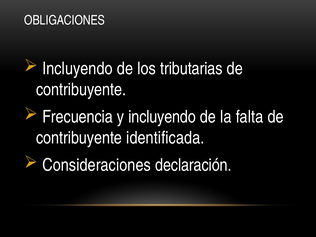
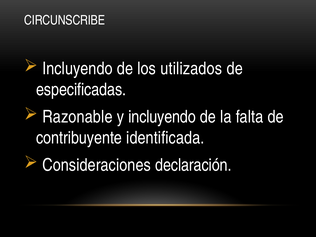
OBLIGACIONES: OBLIGACIONES -> CIRCUNSCRIBE
tributarias: tributarias -> utilizados
contribuyente at (81, 90): contribuyente -> especificadas
Frecuencia: Frecuencia -> Razonable
